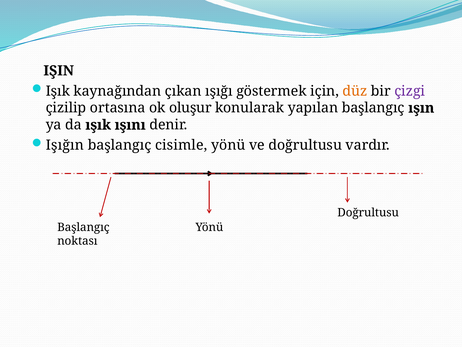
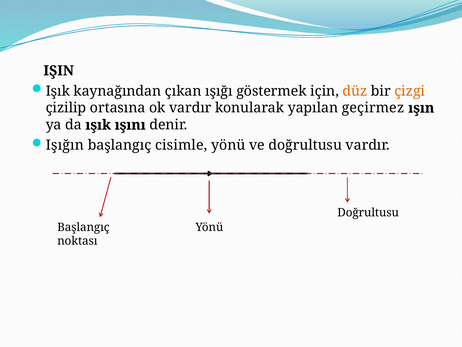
çizgi colour: purple -> orange
ok oluşur: oluşur -> vardır
yapılan başlangıç: başlangıç -> geçirmez
